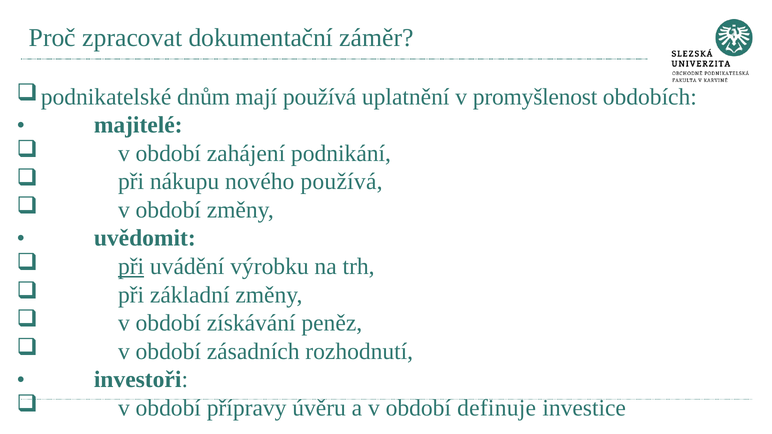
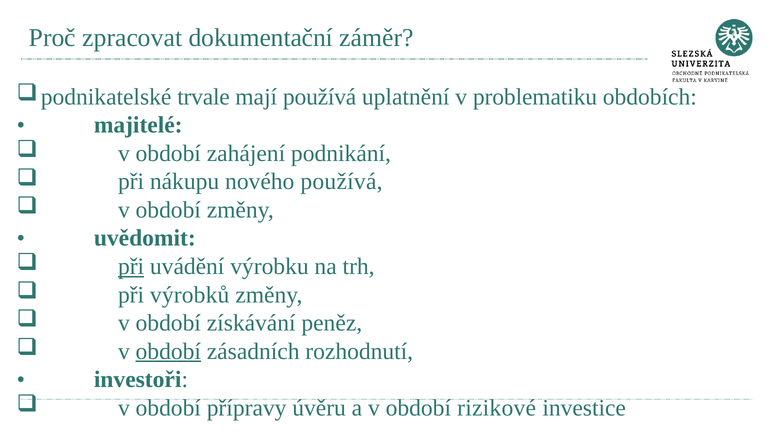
dnům: dnům -> trvale
promyšlenost: promyšlenost -> problematiku
základní: základní -> výrobků
období at (168, 352) underline: none -> present
definuje: definuje -> rizikové
